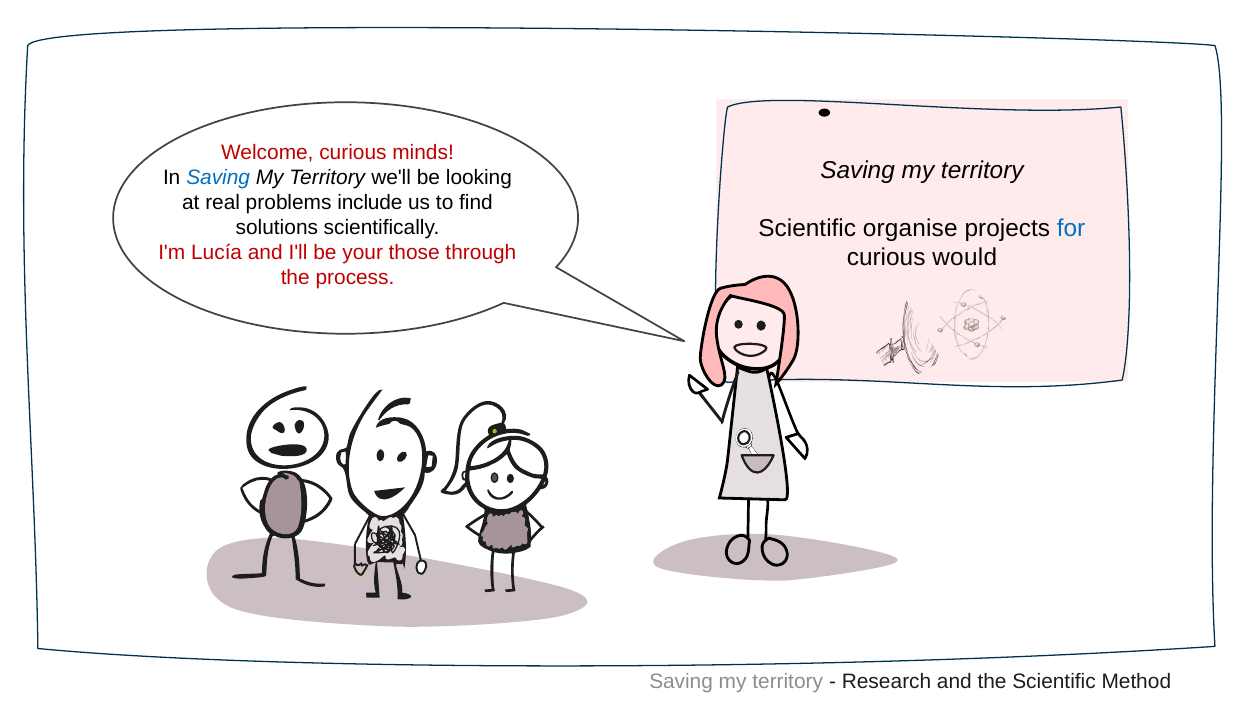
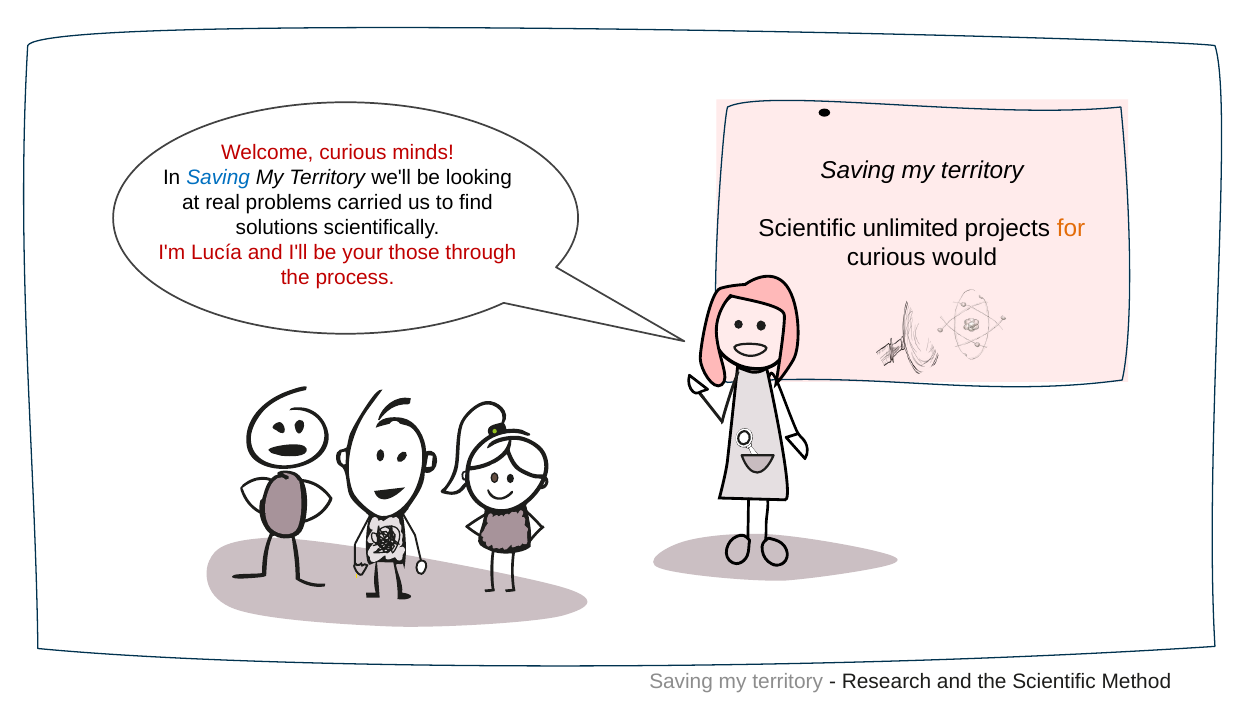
include: include -> carried
organise: organise -> unlimited
for colour: blue -> orange
